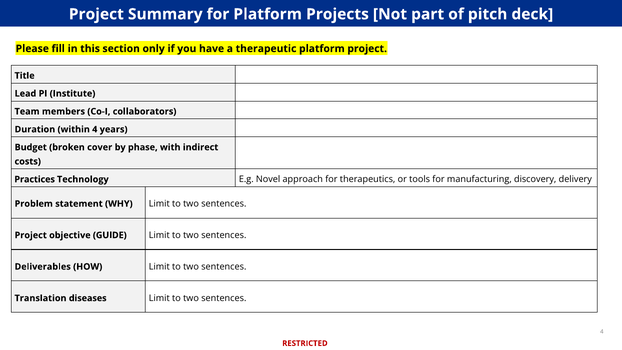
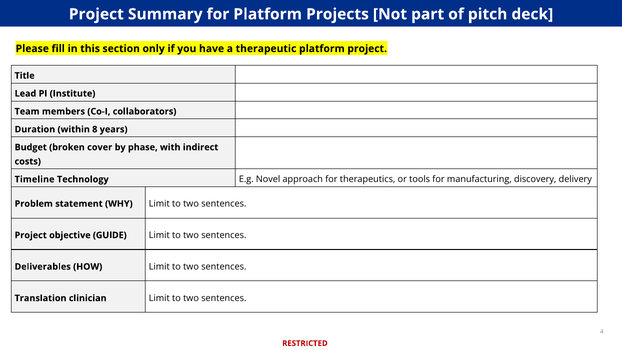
within 4: 4 -> 8
Practices: Practices -> Timeline
diseases: diseases -> clinician
